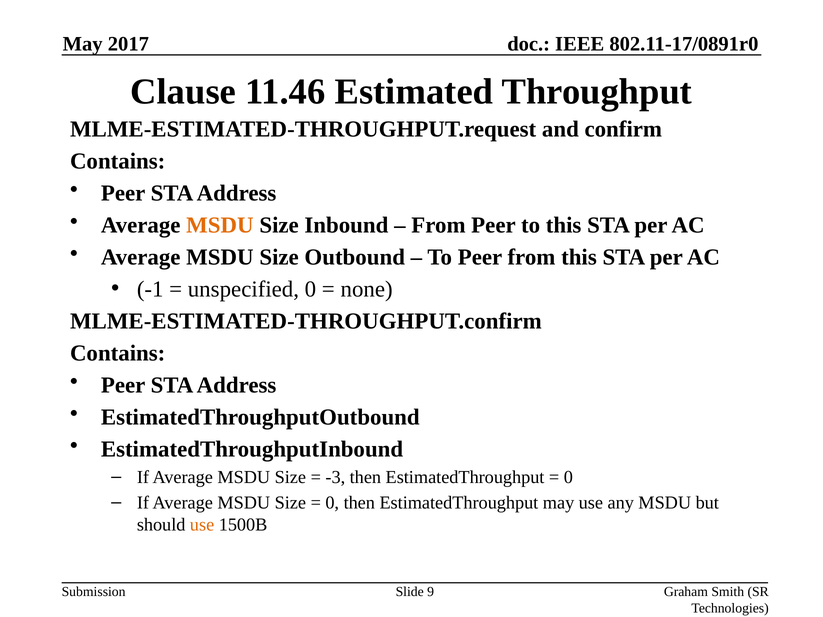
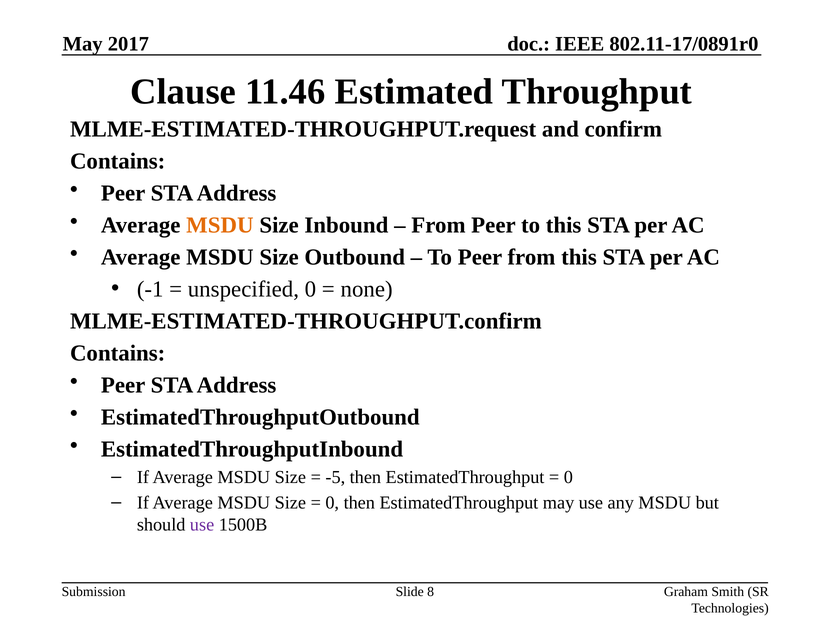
-3: -3 -> -5
use at (202, 525) colour: orange -> purple
9: 9 -> 8
